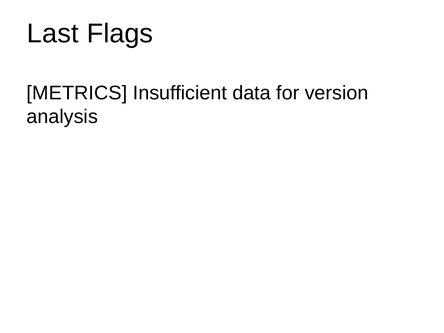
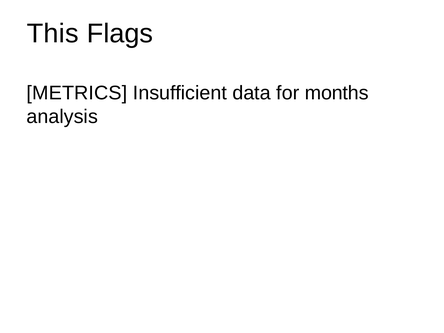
Last: Last -> This
version: version -> months
